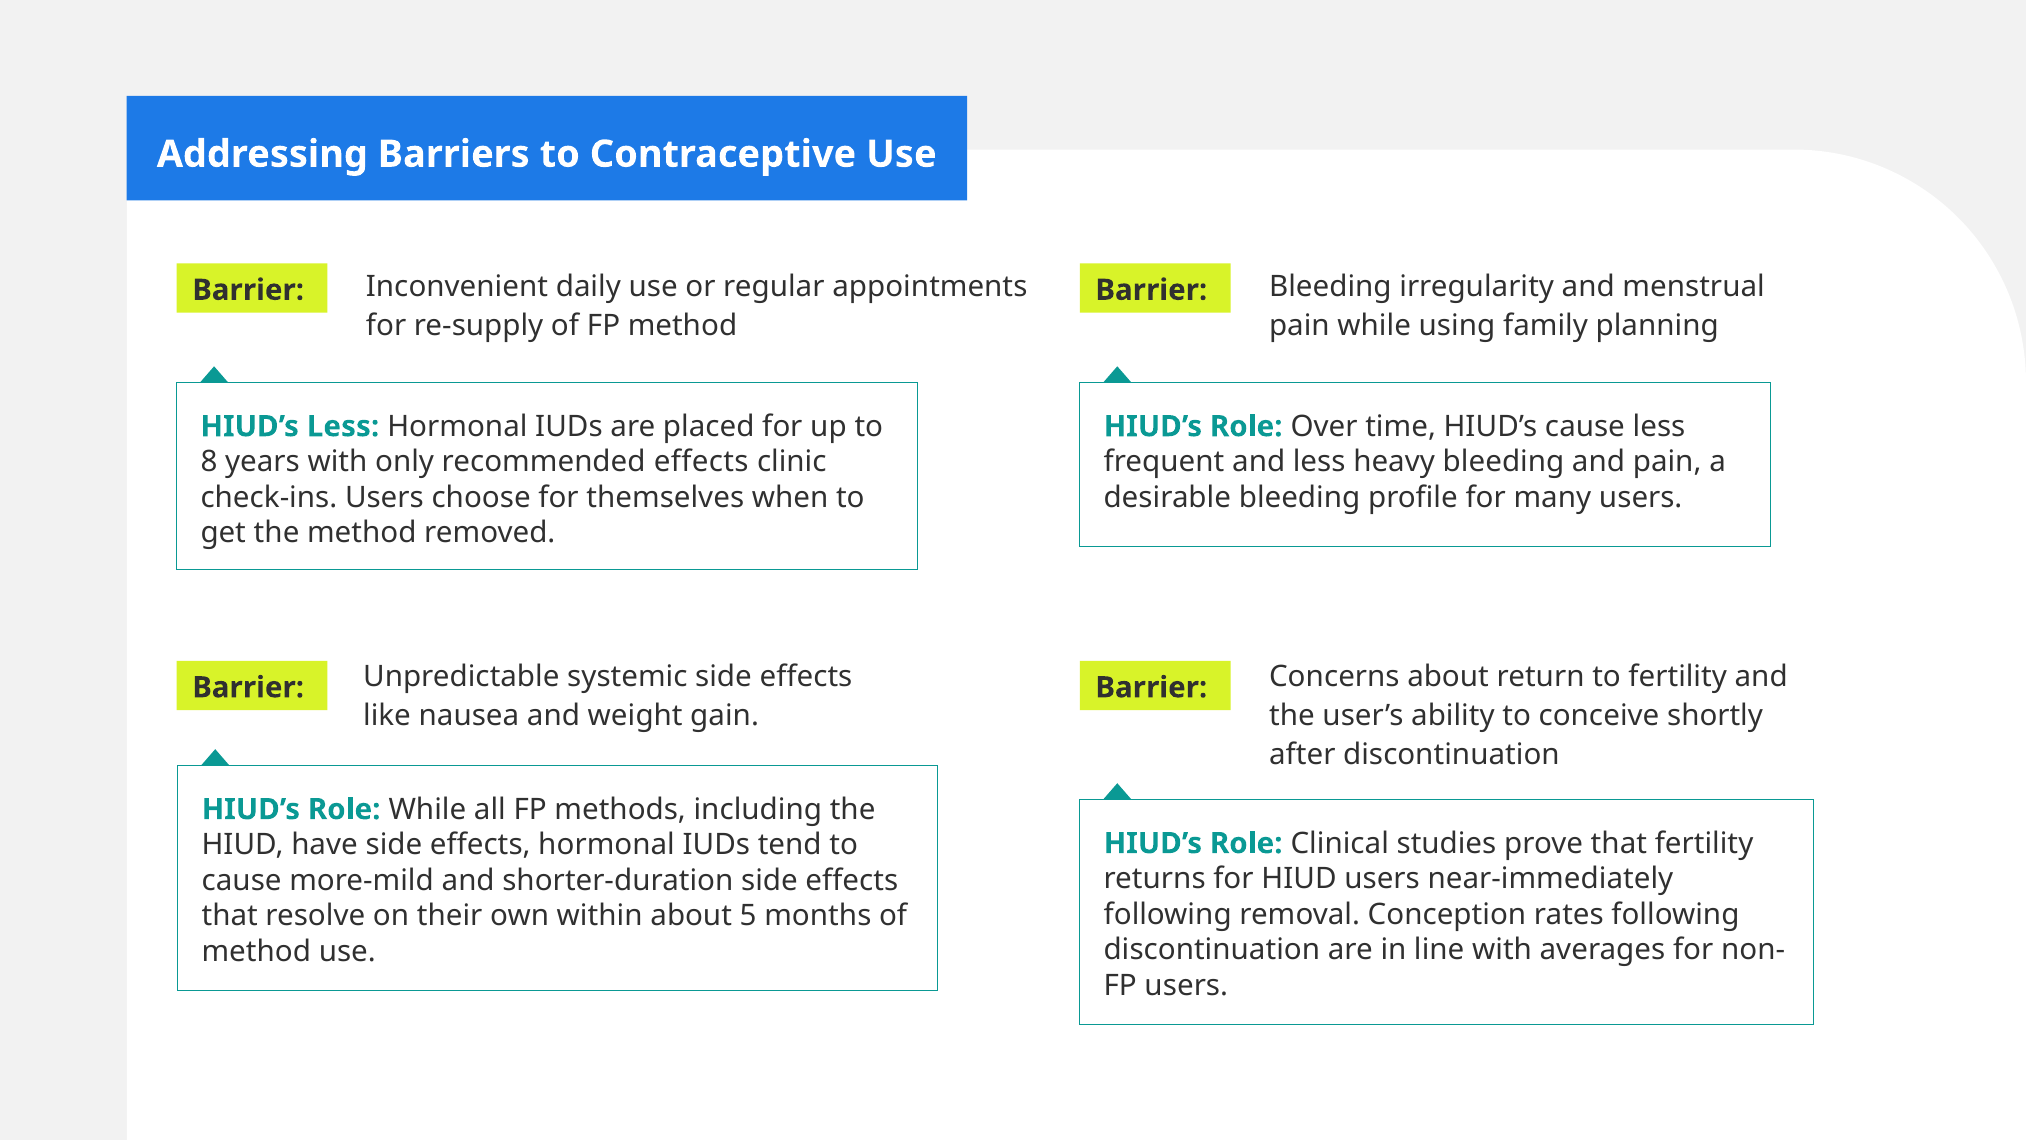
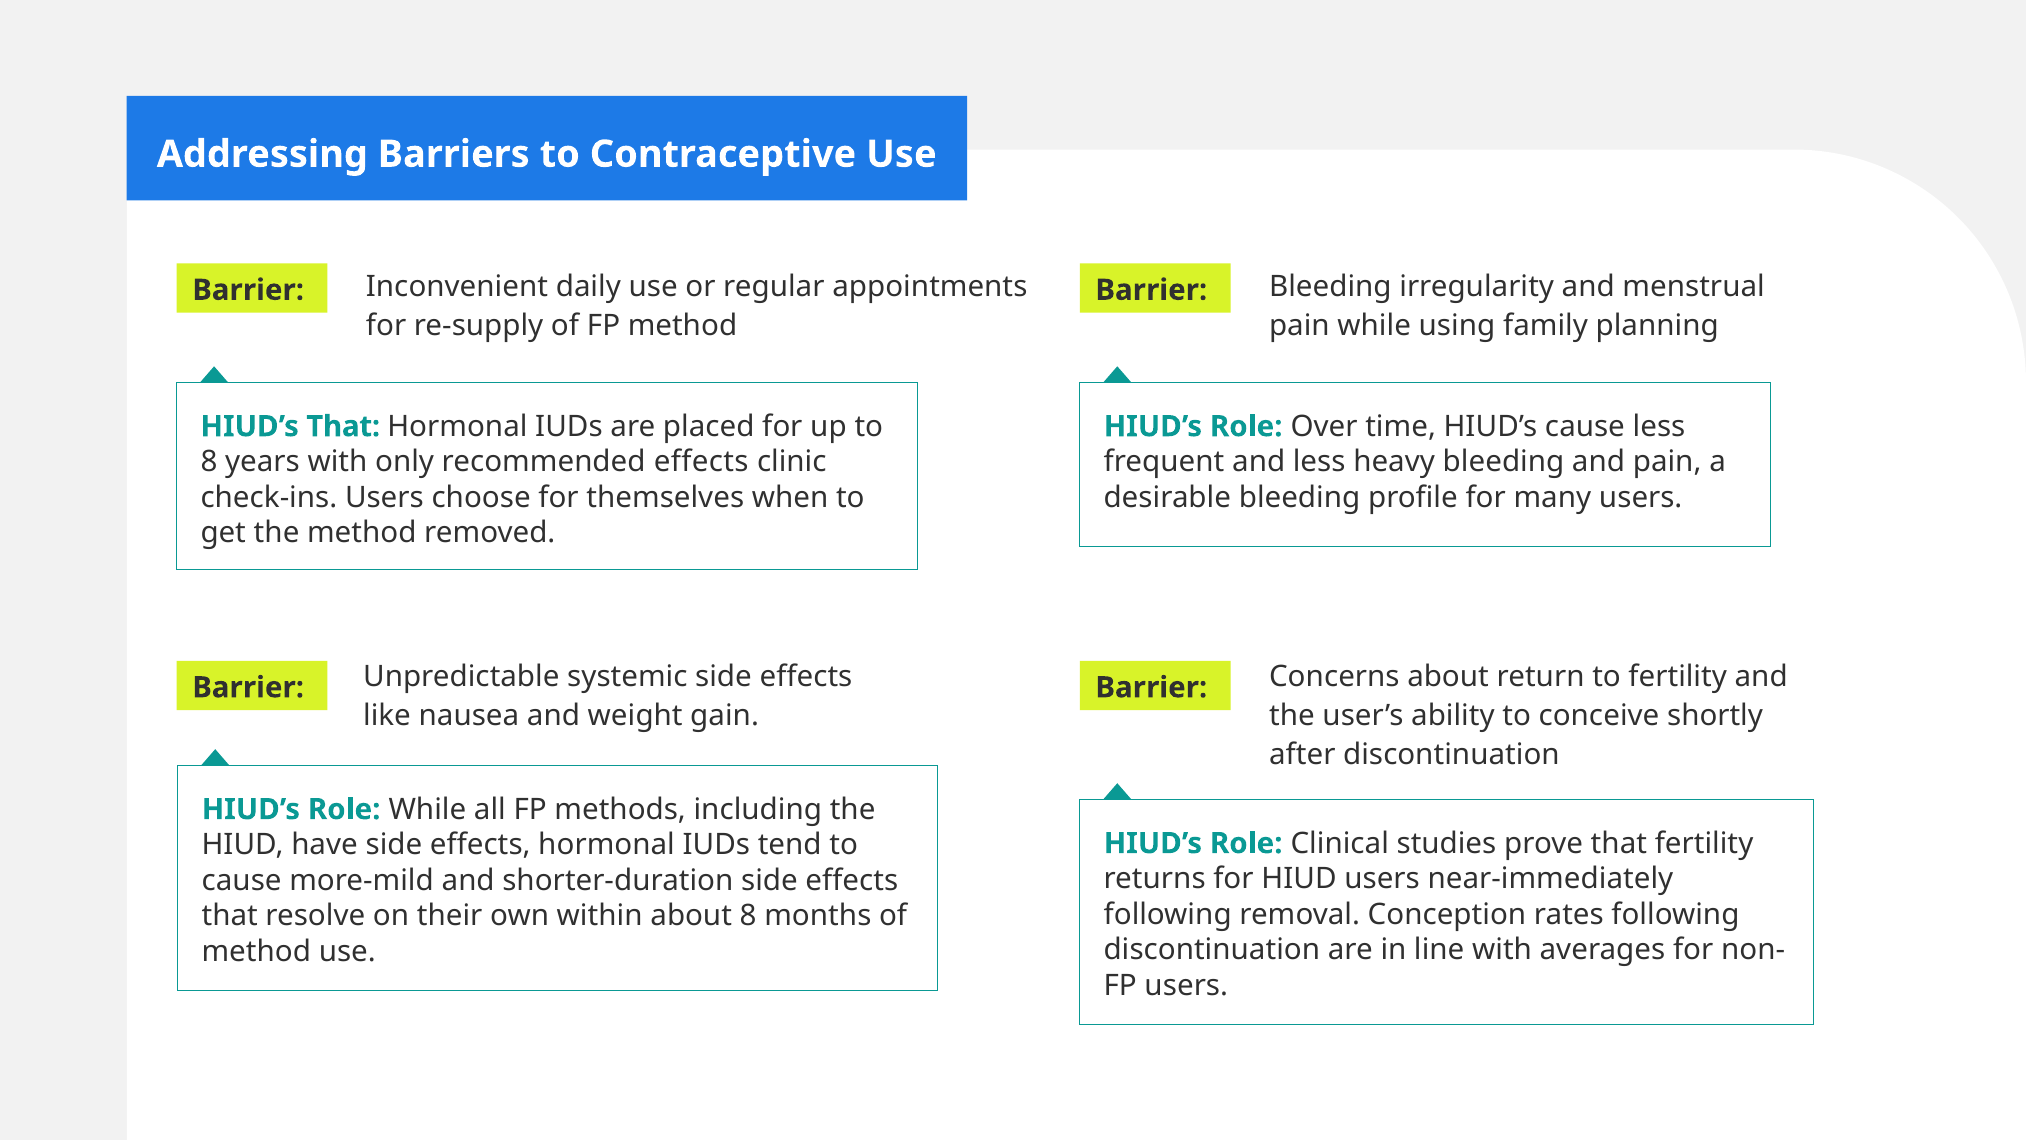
HIUD’s Less: Less -> That
about 5: 5 -> 8
